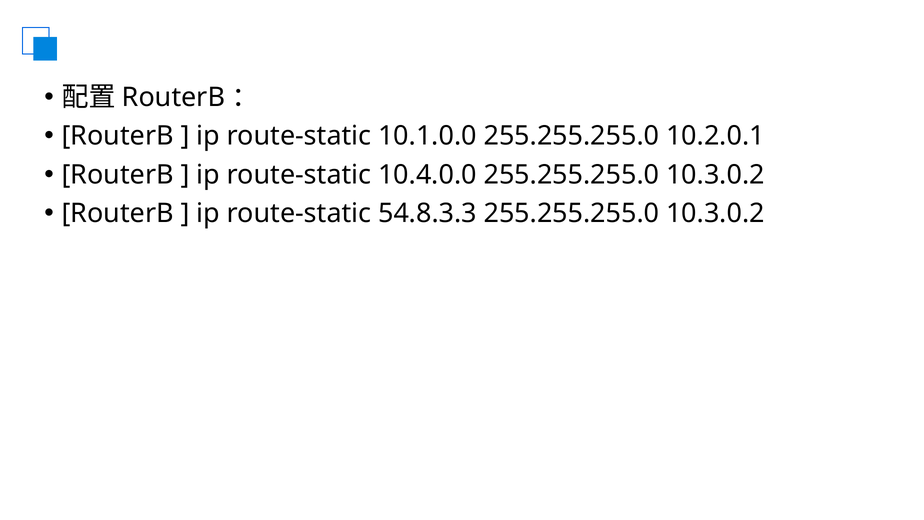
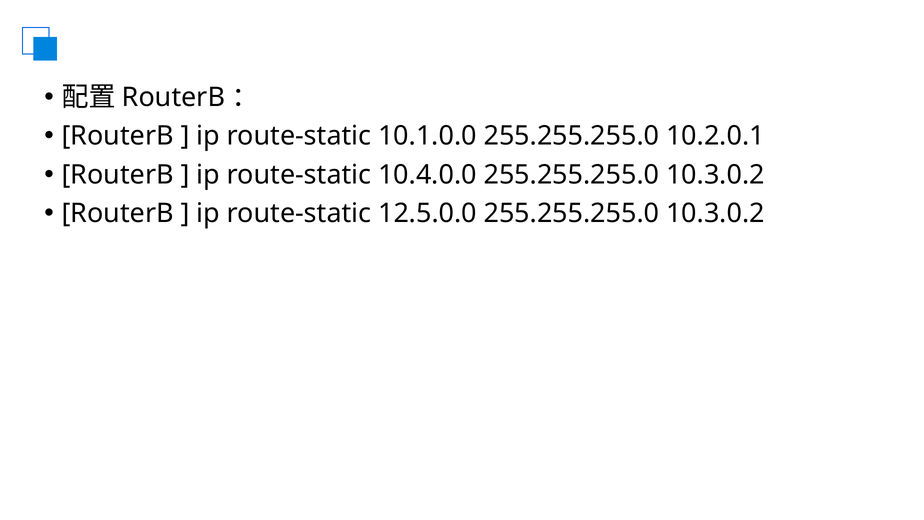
54.8.3.3: 54.8.3.3 -> 12.5.0.0
